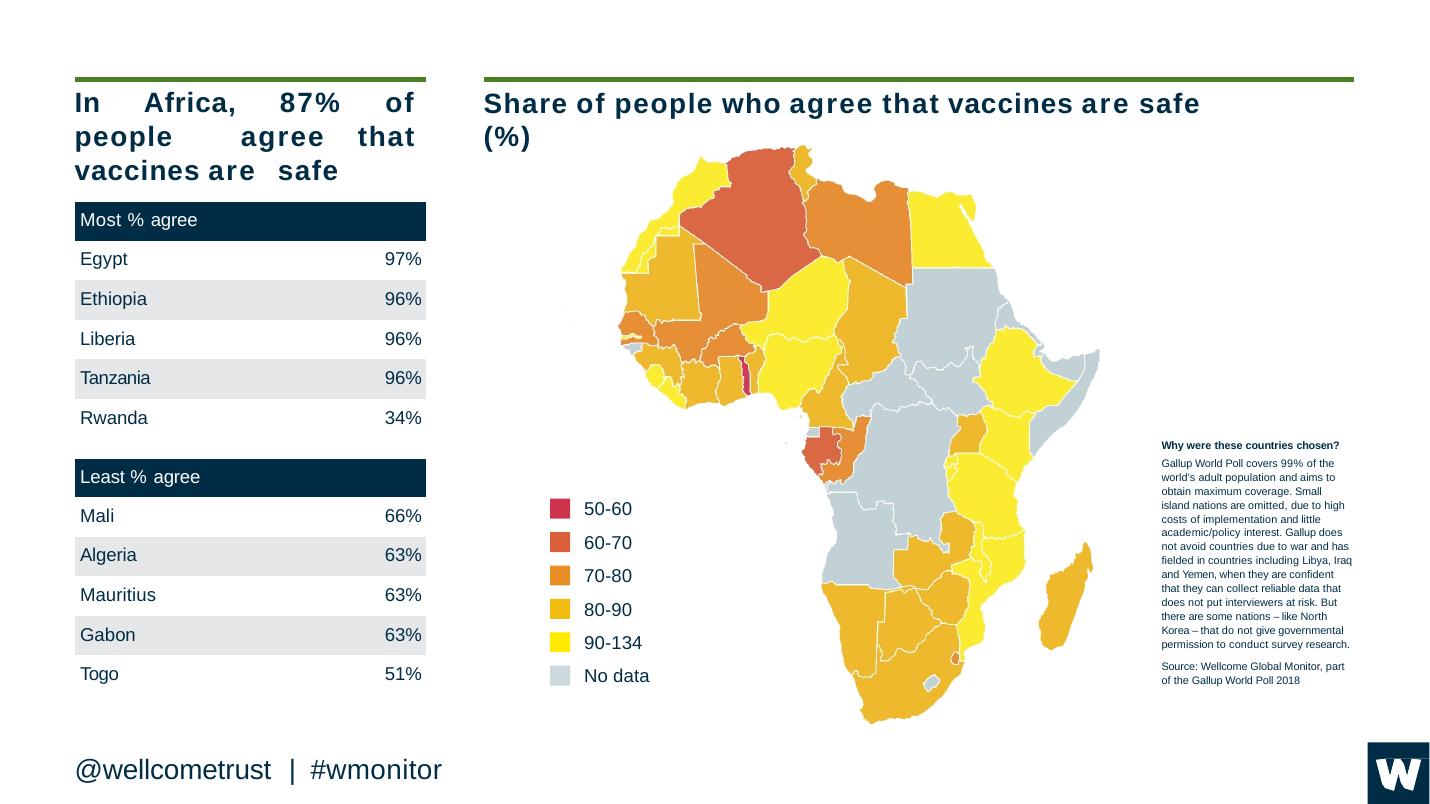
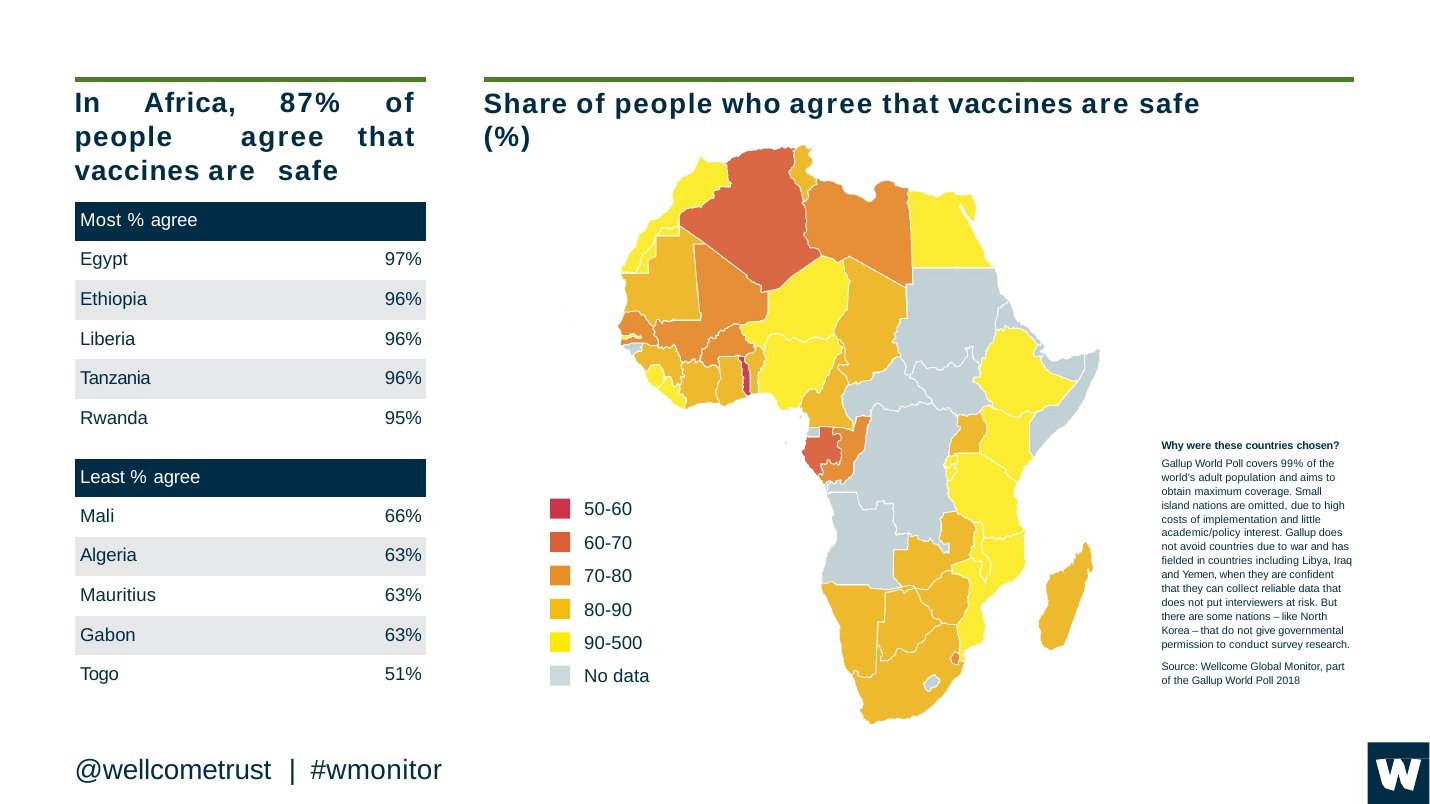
34%: 34% -> 95%
90-134: 90-134 -> 90-500
